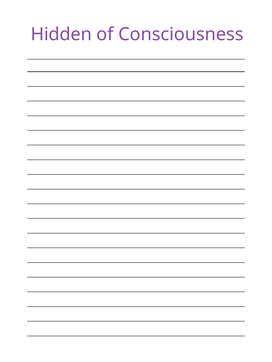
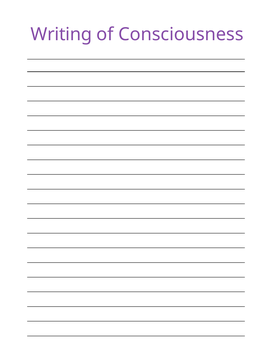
Hidden: Hidden -> Writing
